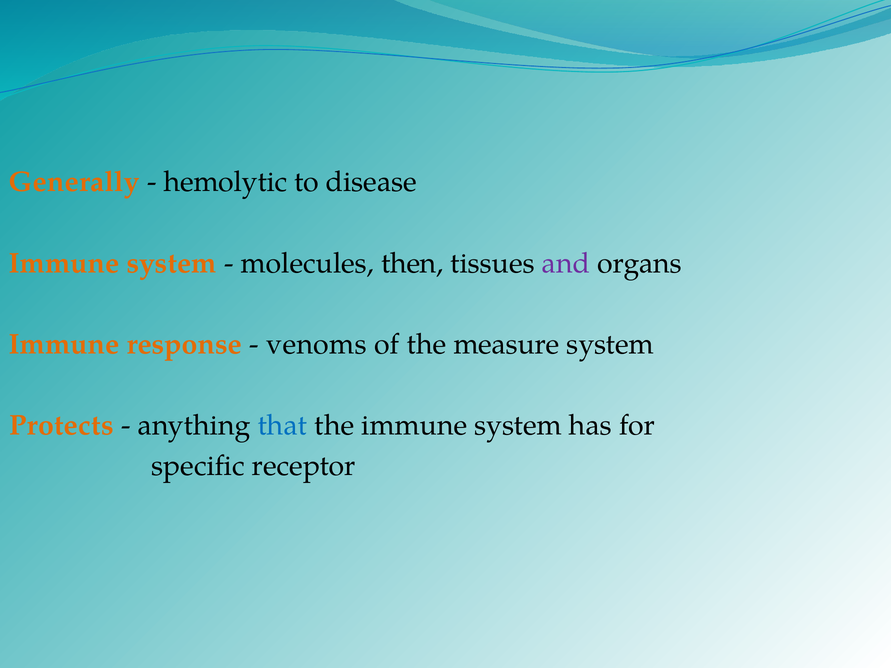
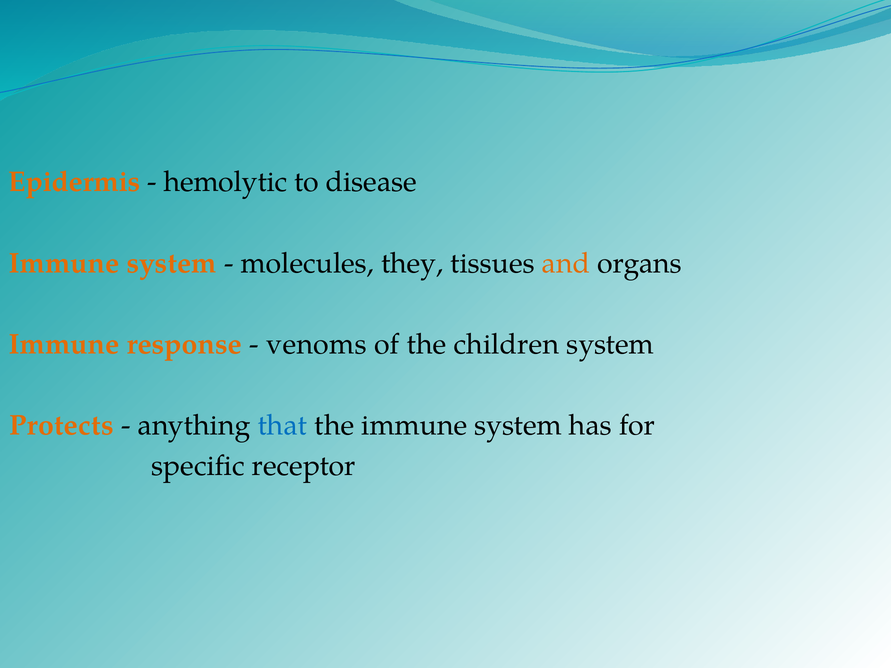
Generally: Generally -> Epidermis
then: then -> they
and colour: purple -> orange
measure: measure -> children
